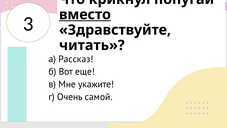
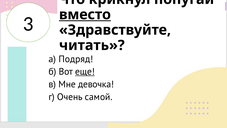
Рассказ: Рассказ -> Подряд
еще underline: none -> present
укажите: укажите -> девочка
